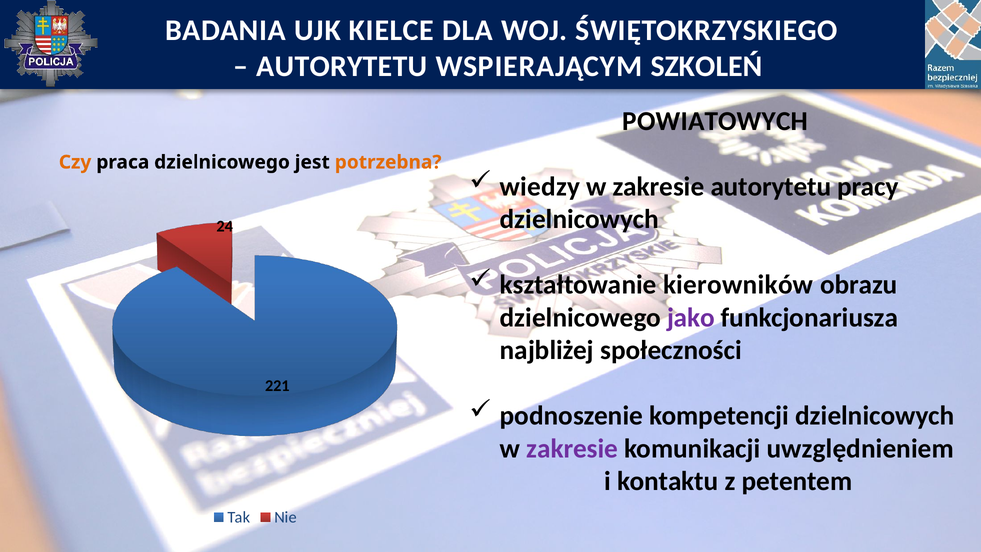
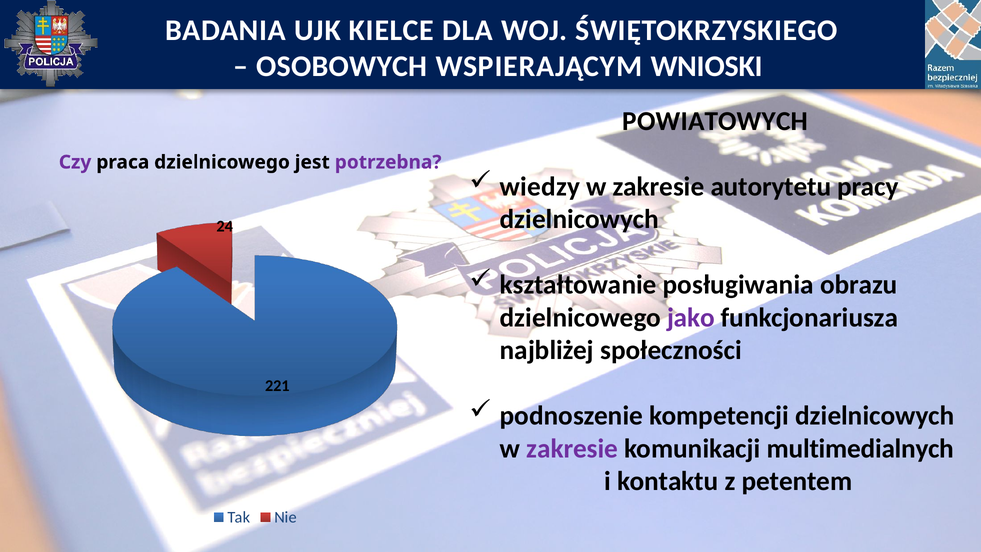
AUTORYTETU at (342, 66): AUTORYTETU -> OSOBOWYCH
SZKOLEŃ: SZKOLEŃ -> WNIOSKI
Czy colour: orange -> purple
potrzebna colour: orange -> purple
kierowników: kierowników -> posługiwania
uwzględnieniem: uwzględnieniem -> multimedialnych
